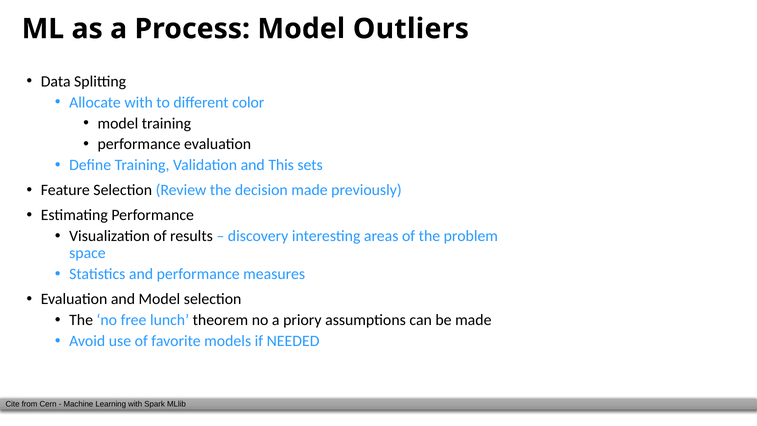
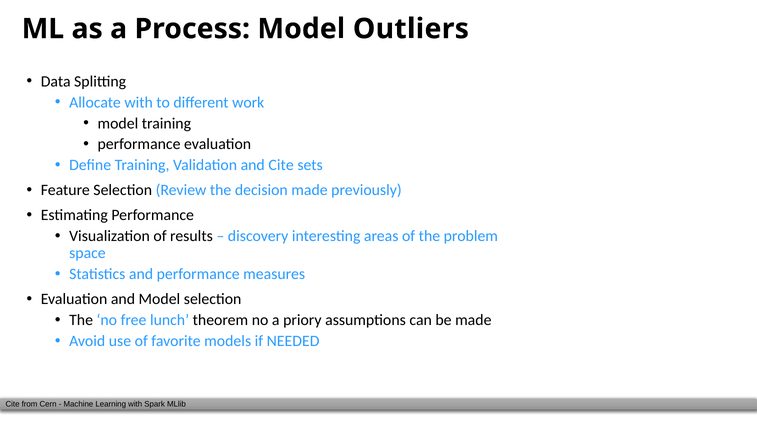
color: color -> work
and This: This -> Cite
